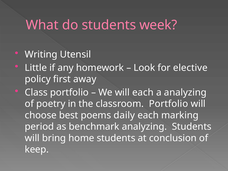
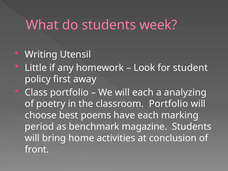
elective: elective -> student
daily: daily -> have
benchmark analyzing: analyzing -> magazine
home students: students -> activities
keep: keep -> front
